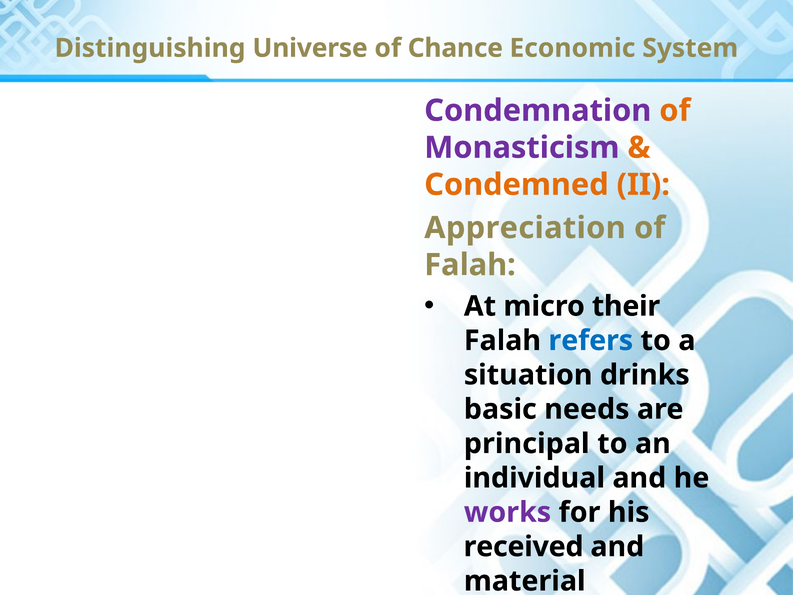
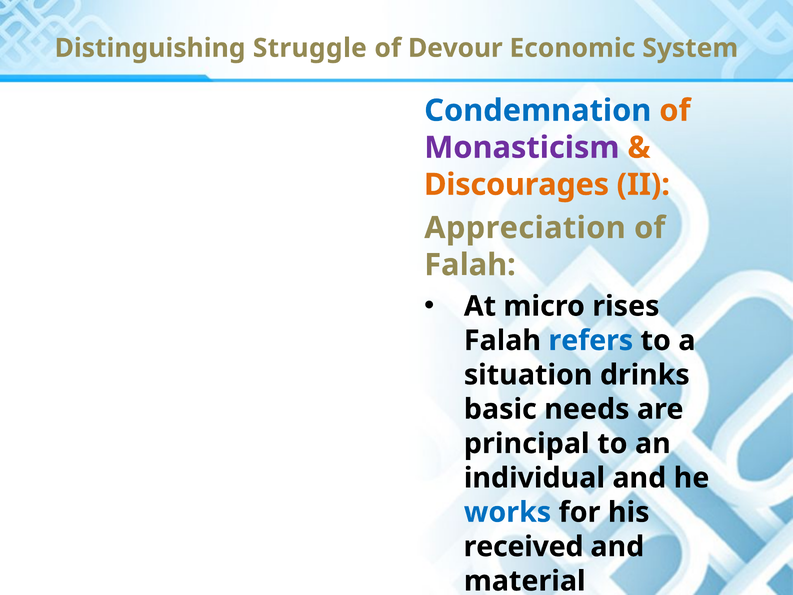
Universe: Universe -> Struggle
Chance: Chance -> Devour
Condemnation colour: purple -> blue
Condemned: Condemned -> Discourages
their: their -> rises
works colour: purple -> blue
